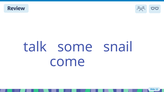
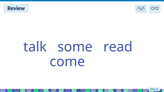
snail: snail -> read
